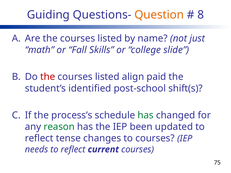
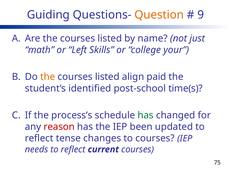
8: 8 -> 9
Fall: Fall -> Left
slide: slide -> your
the at (48, 77) colour: red -> orange
shift(s: shift(s -> time(s
reason colour: green -> red
